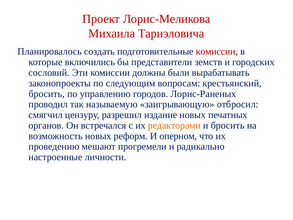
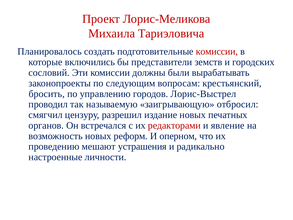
Лорис-Раненых: Лорис-Раненых -> Лорис-Выстрел
редакторами colour: orange -> red
и бросить: бросить -> явление
прогремели: прогремели -> устрашения
